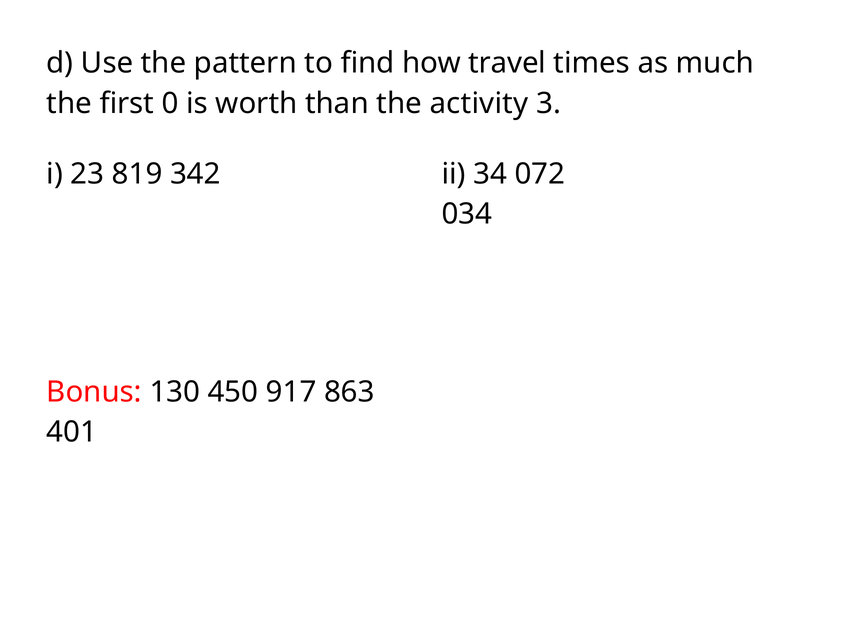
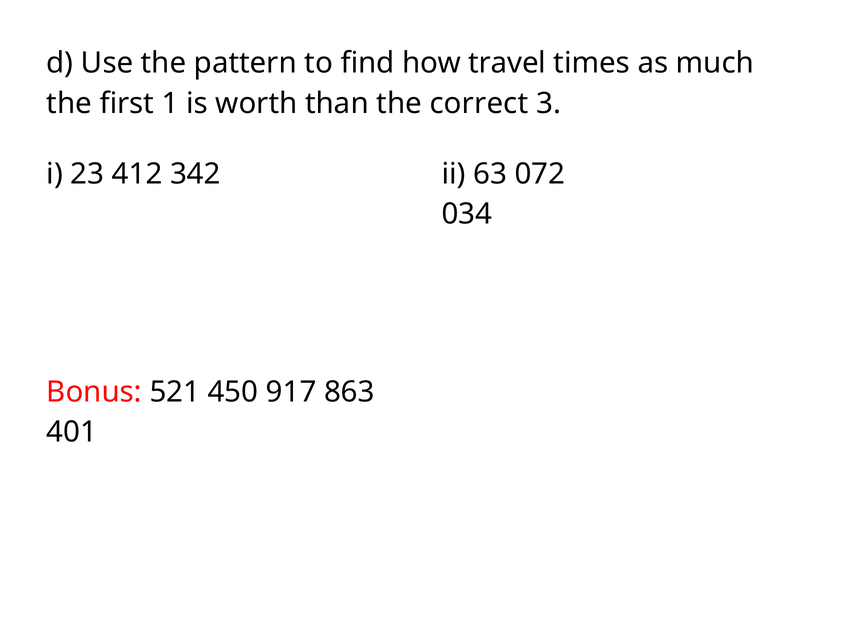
0: 0 -> 1
activity: activity -> correct
819: 819 -> 412
34: 34 -> 63
130: 130 -> 521
